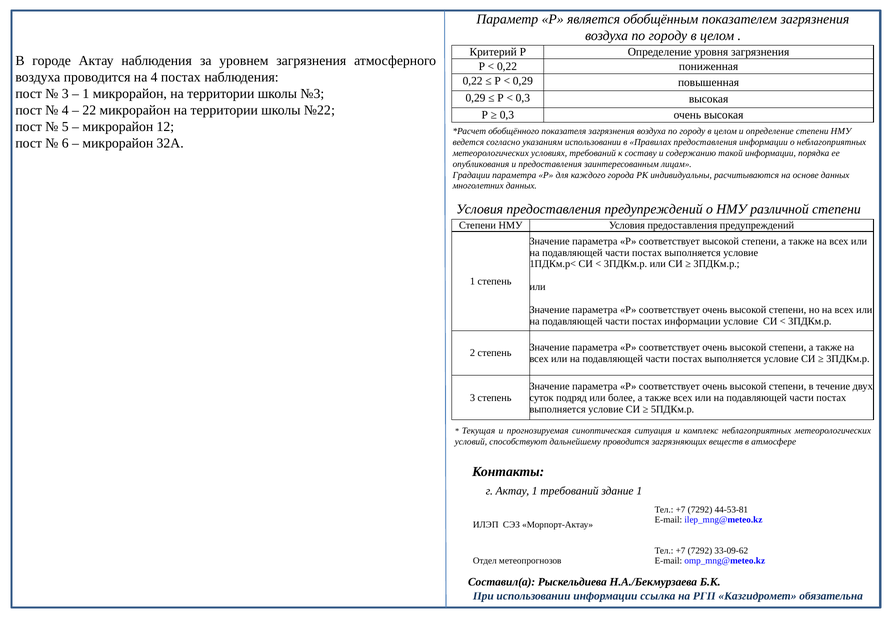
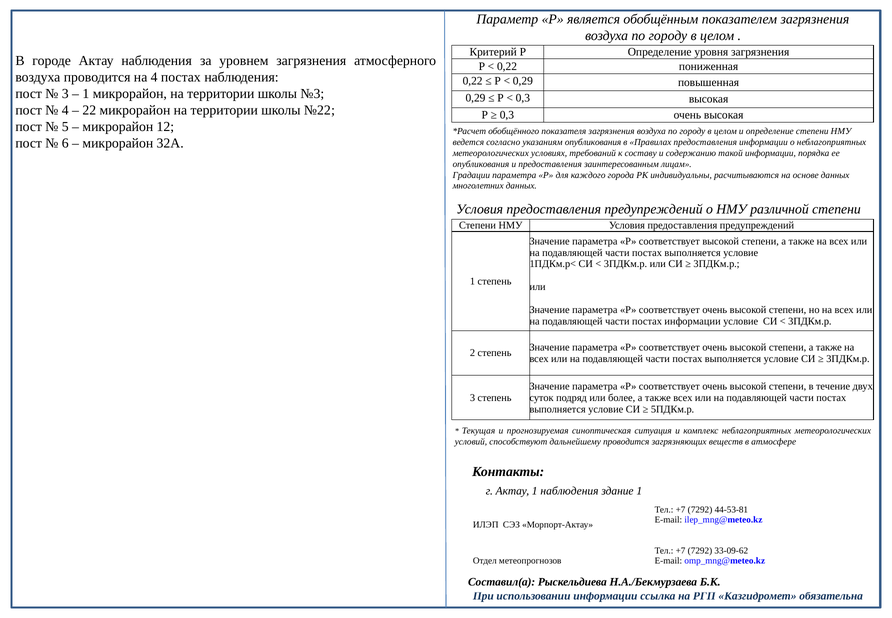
указаниям использовании: использовании -> опубликования
1 требований: требований -> наблюдения
